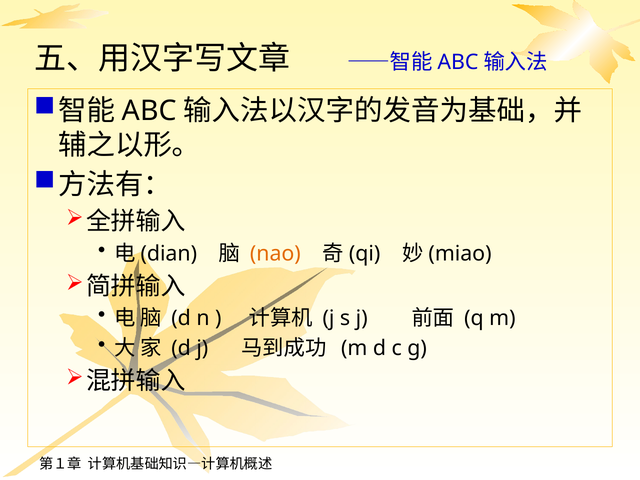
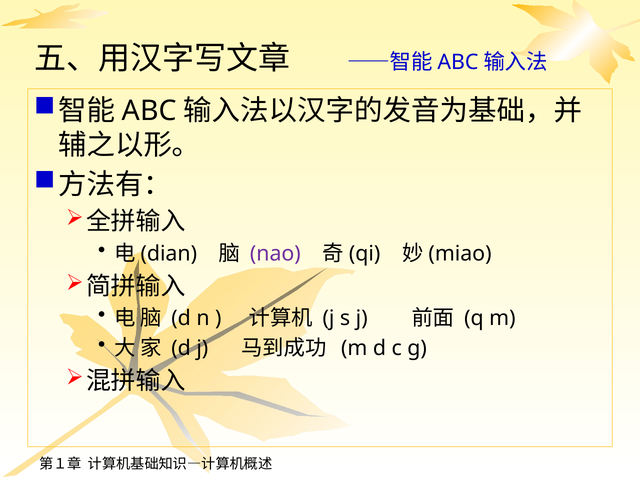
nao colour: orange -> purple
